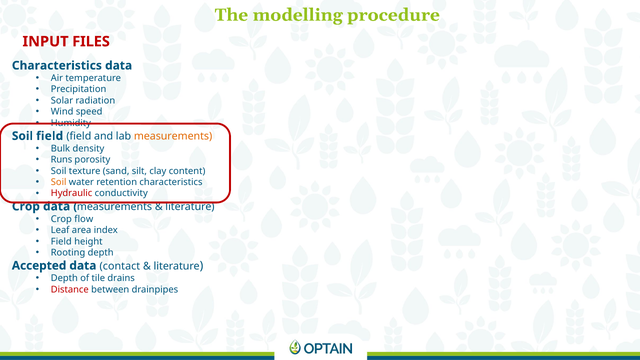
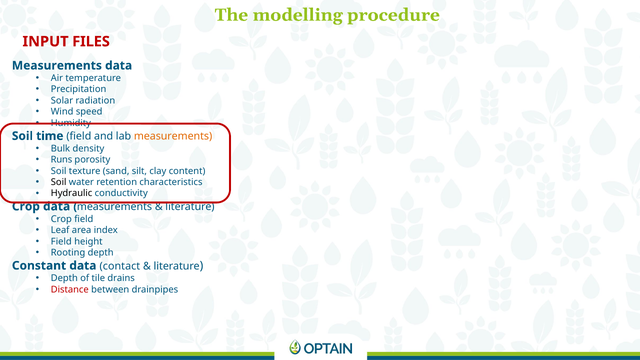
Characteristics at (57, 66): Characteristics -> Measurements
Soil field: field -> time
Soil at (59, 182) colour: orange -> black
Hydraulic colour: red -> black
Crop flow: flow -> field
Accepted: Accepted -> Constant
